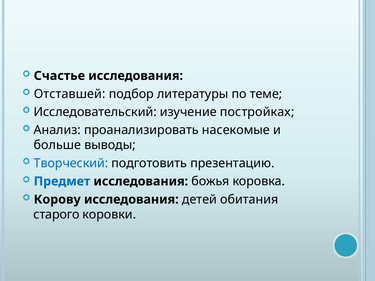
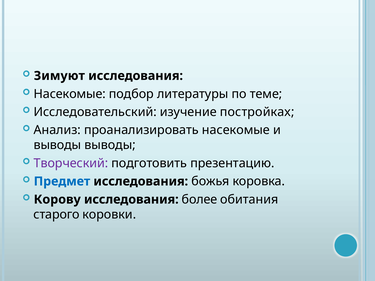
Счастье: Счастье -> Зимуют
Отставшей at (70, 94): Отставшей -> Насекомые
больше at (57, 145): больше -> выводы
Творческий colour: blue -> purple
детей: детей -> более
